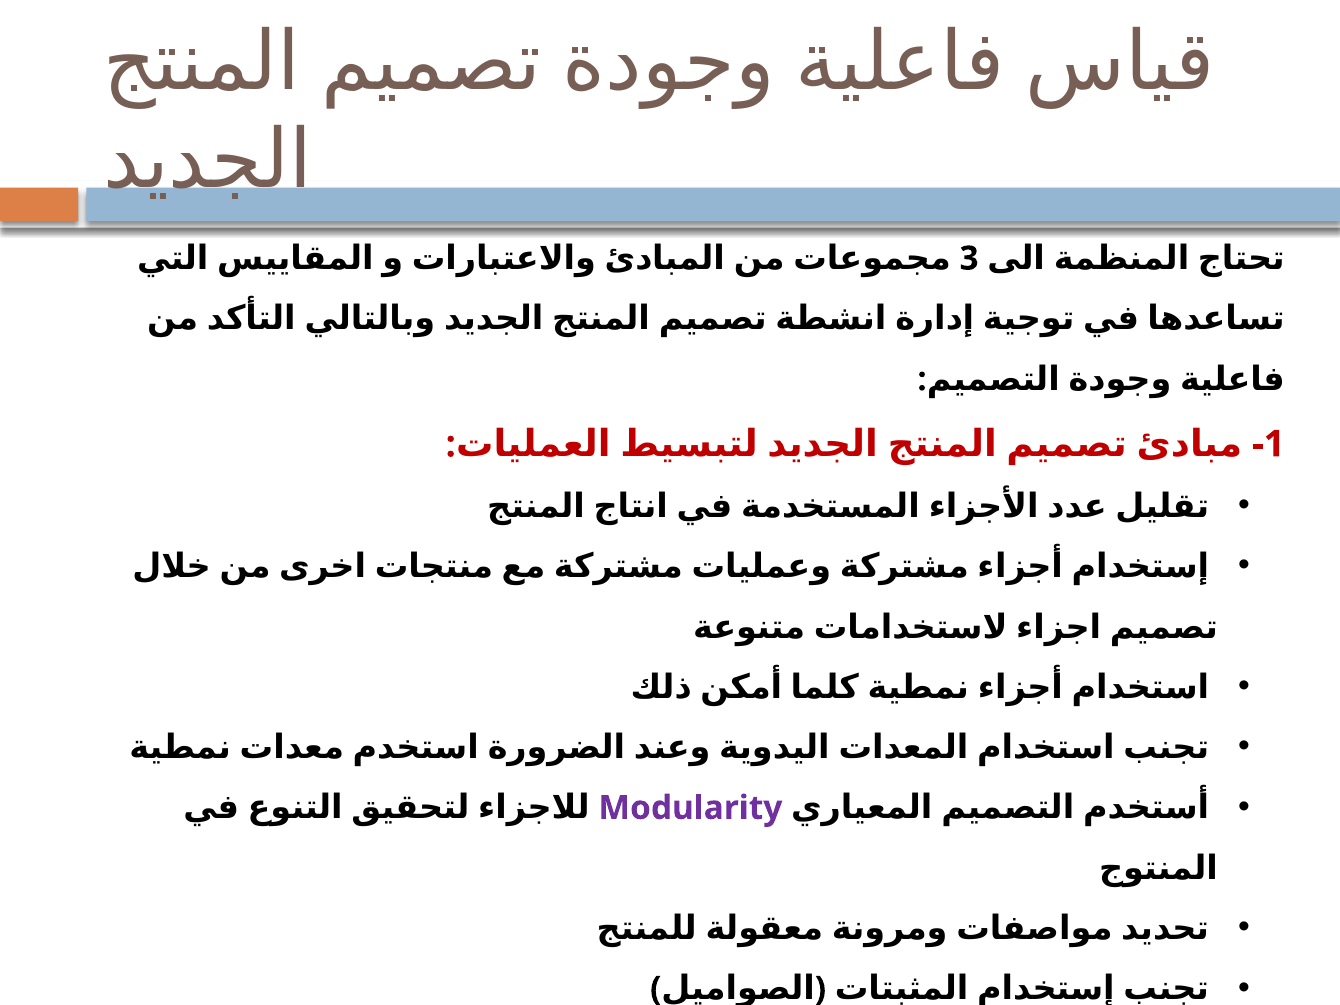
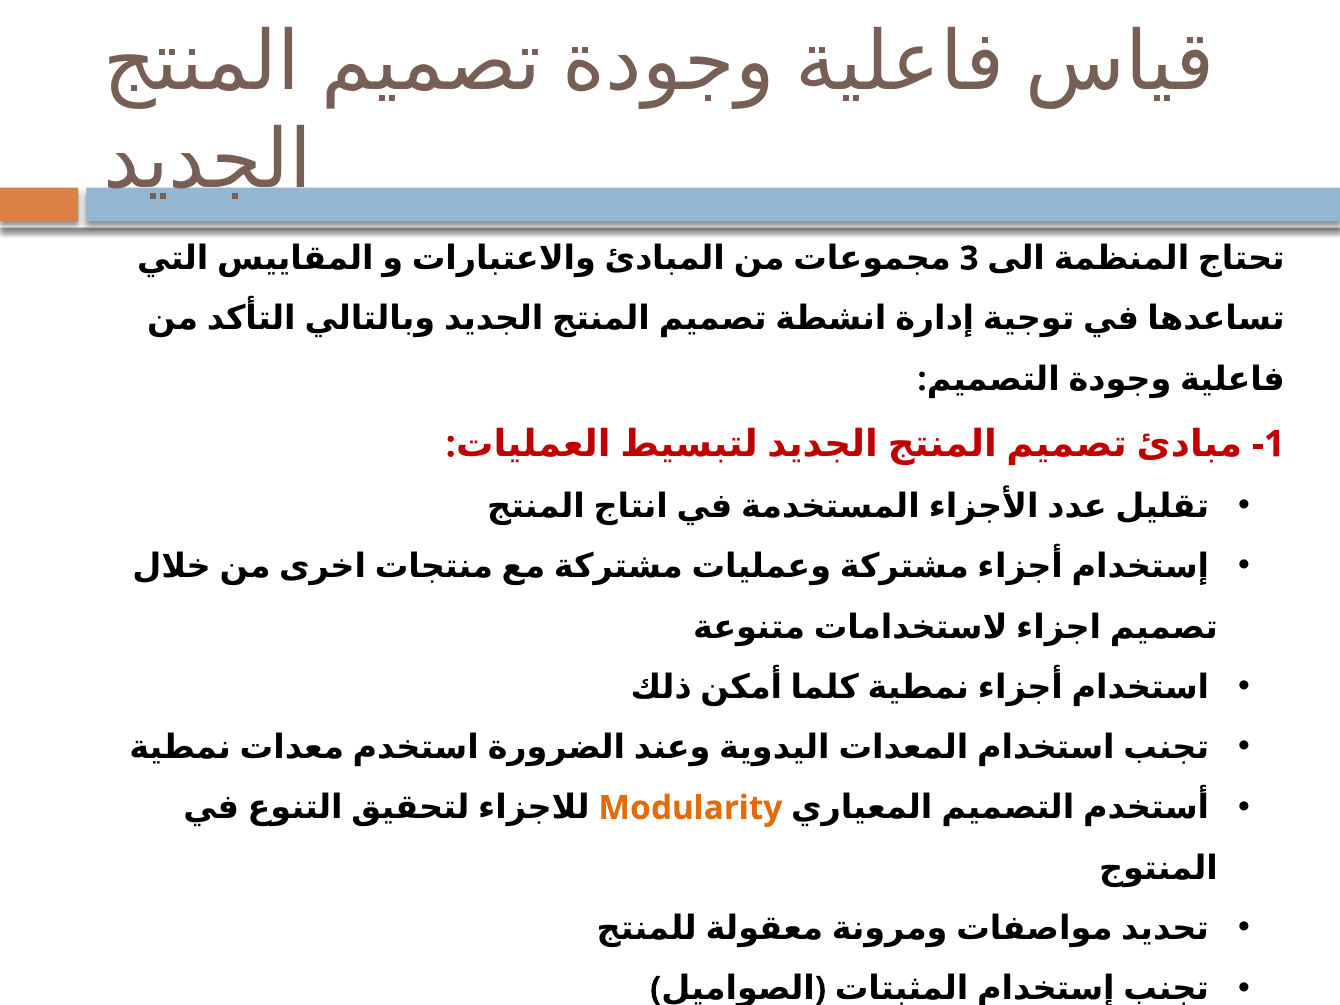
Modularity colour: purple -> orange
